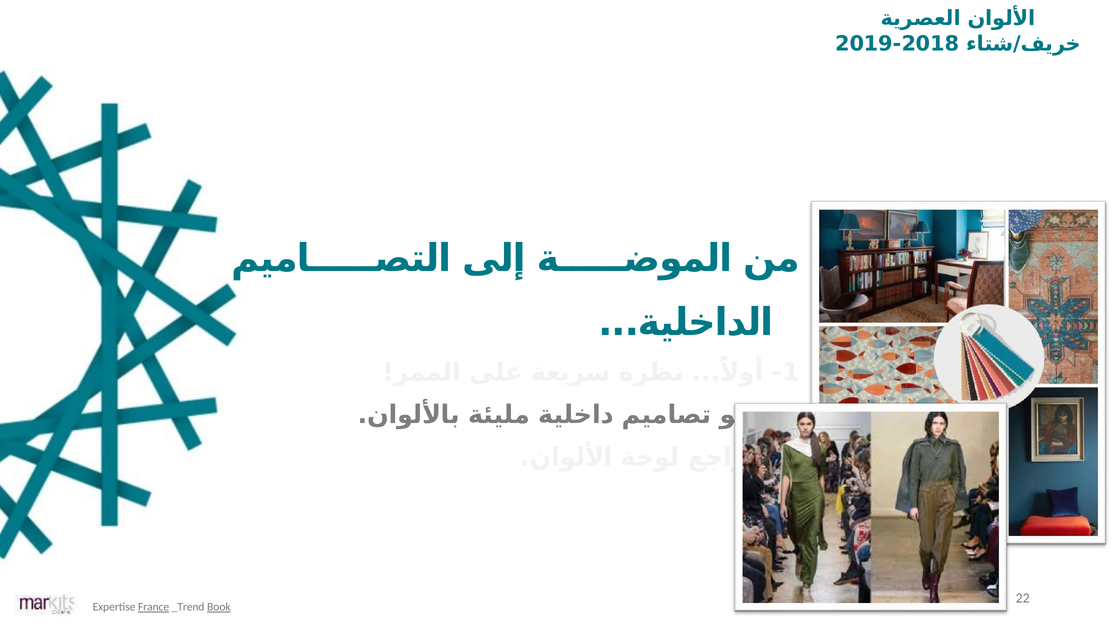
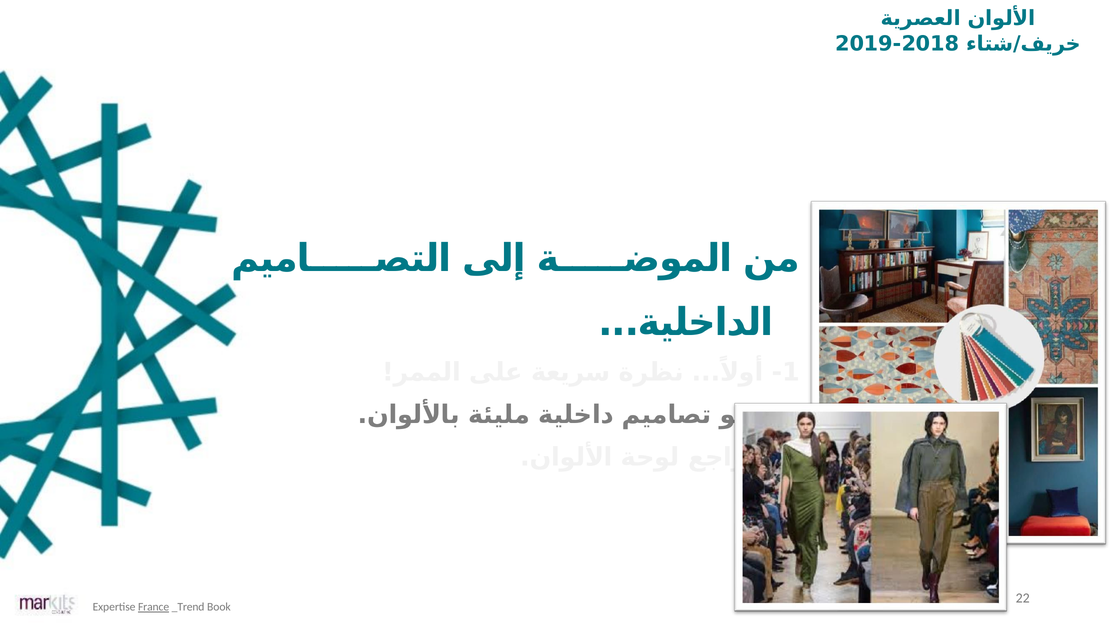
Book underline: present -> none
